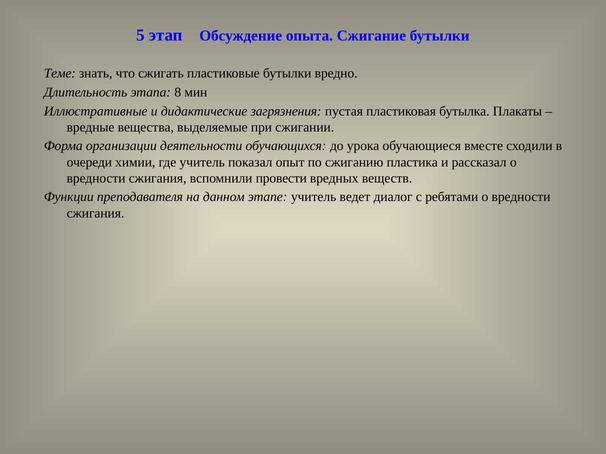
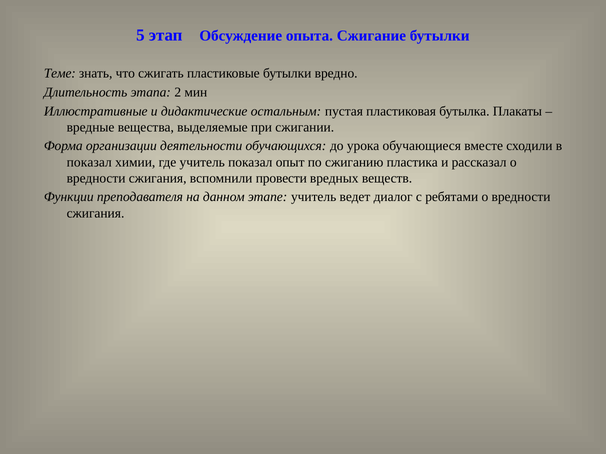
8: 8 -> 2
загрязнения: загрязнения -> остальным
очереди at (89, 162): очереди -> показал
